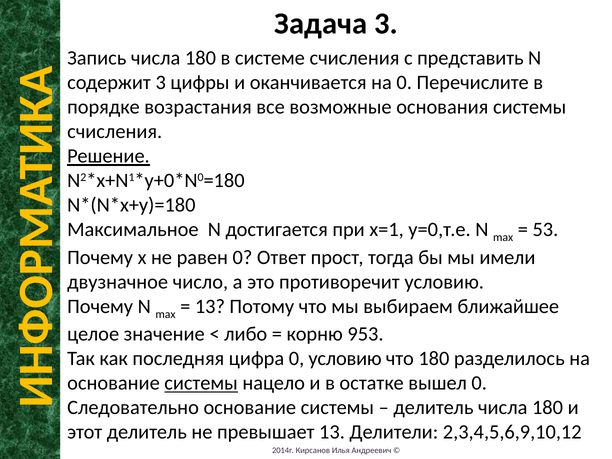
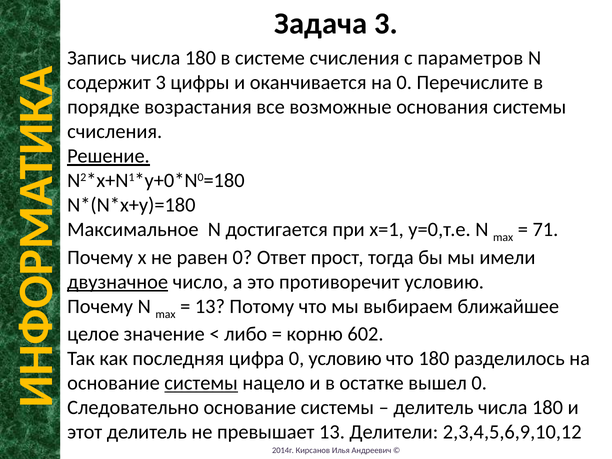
представить: представить -> параметров
53: 53 -> 71
двузначное underline: none -> present
953: 953 -> 602
